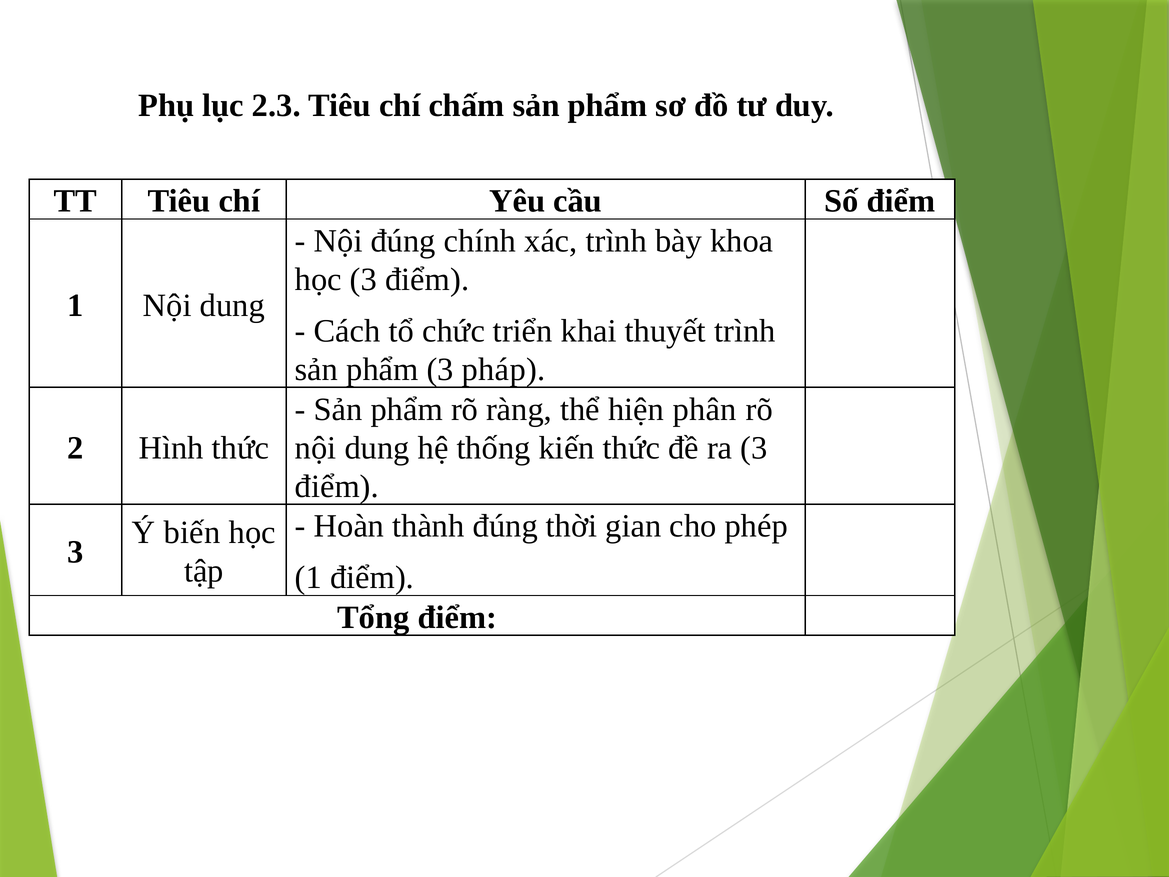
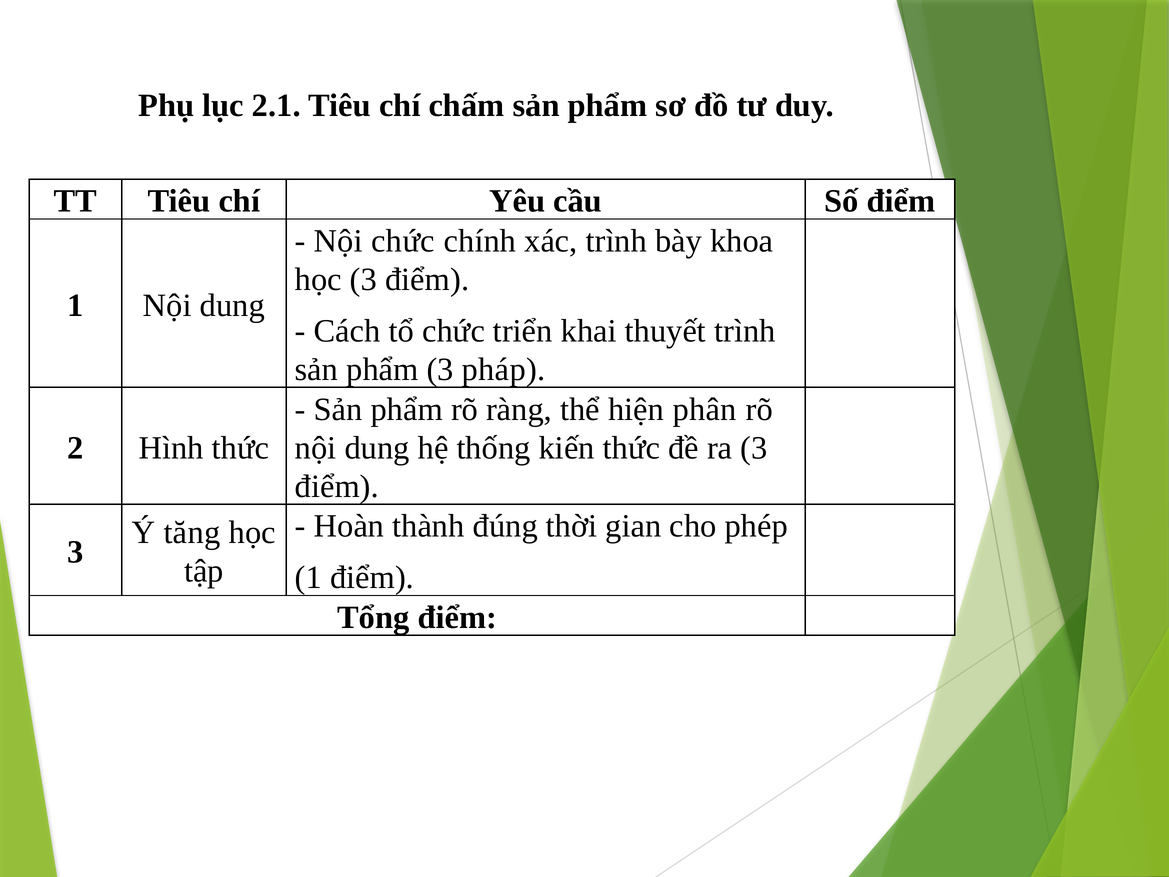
2.3: 2.3 -> 2.1
Nội đúng: đúng -> chức
biến: biến -> tăng
